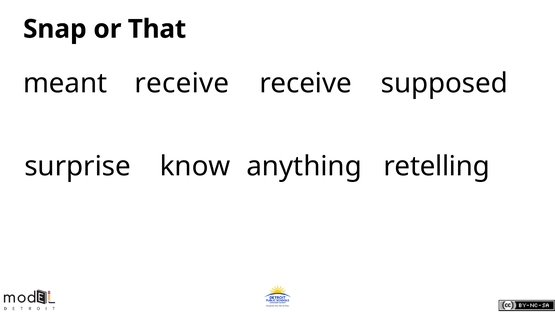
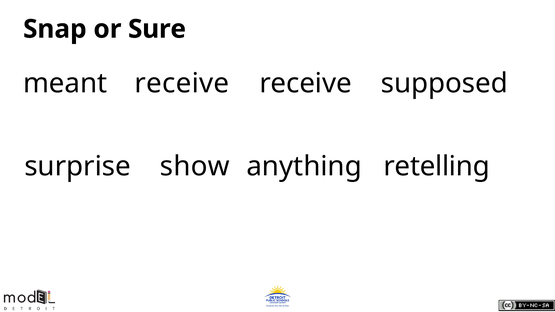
That: That -> Sure
know: know -> show
